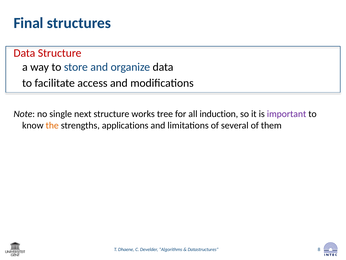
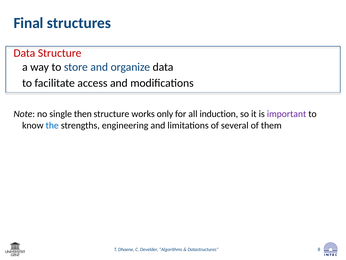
next: next -> then
tree: tree -> only
the colour: orange -> blue
applications: applications -> engineering
